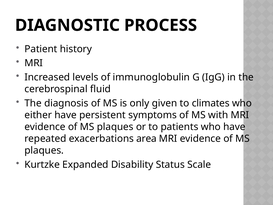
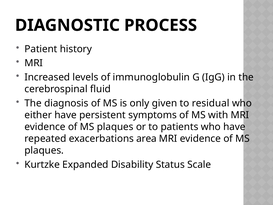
climates: climates -> residual
